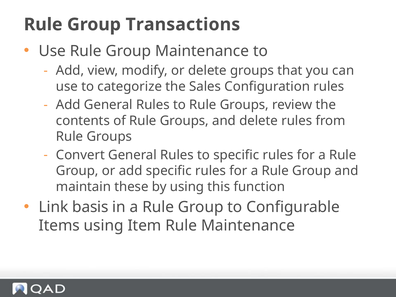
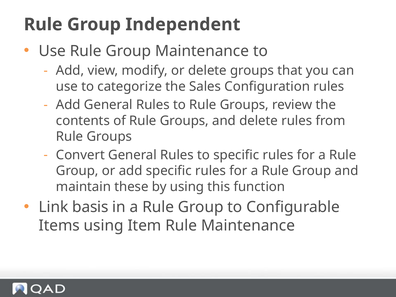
Transactions: Transactions -> Independent
